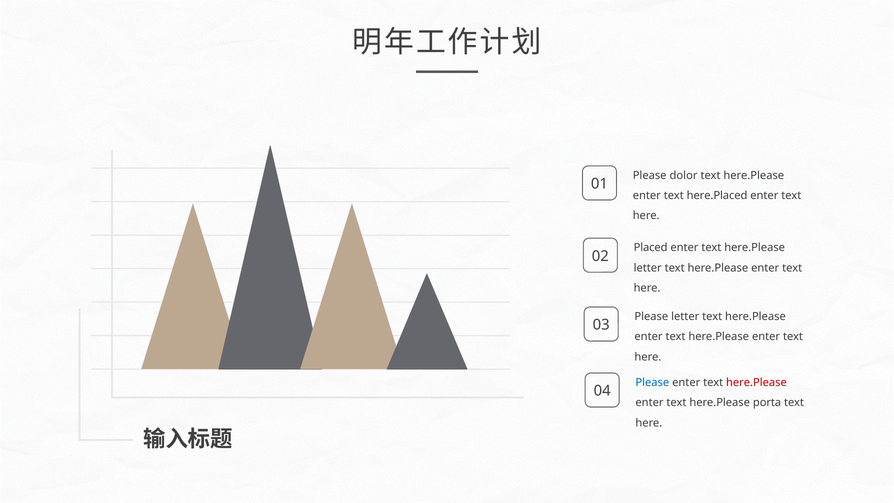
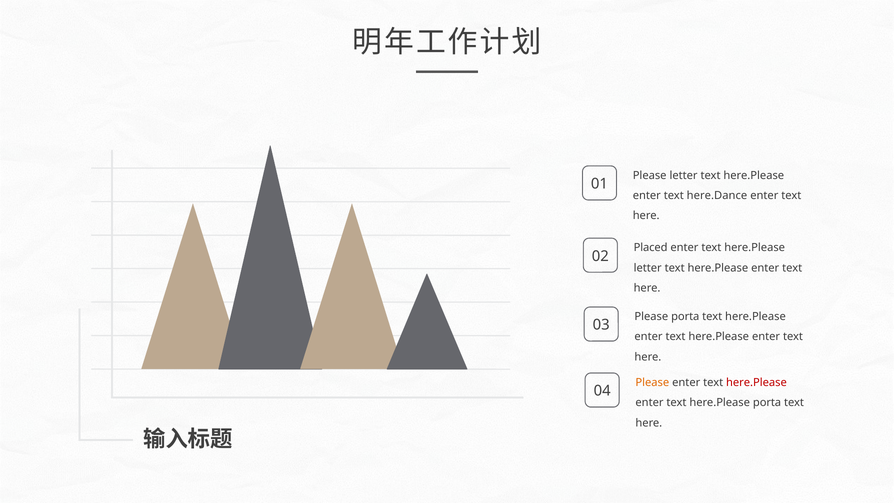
Please dolor: dolor -> letter
here.Placed: here.Placed -> here.Dance
Please letter: letter -> porta
Please at (652, 383) colour: blue -> orange
